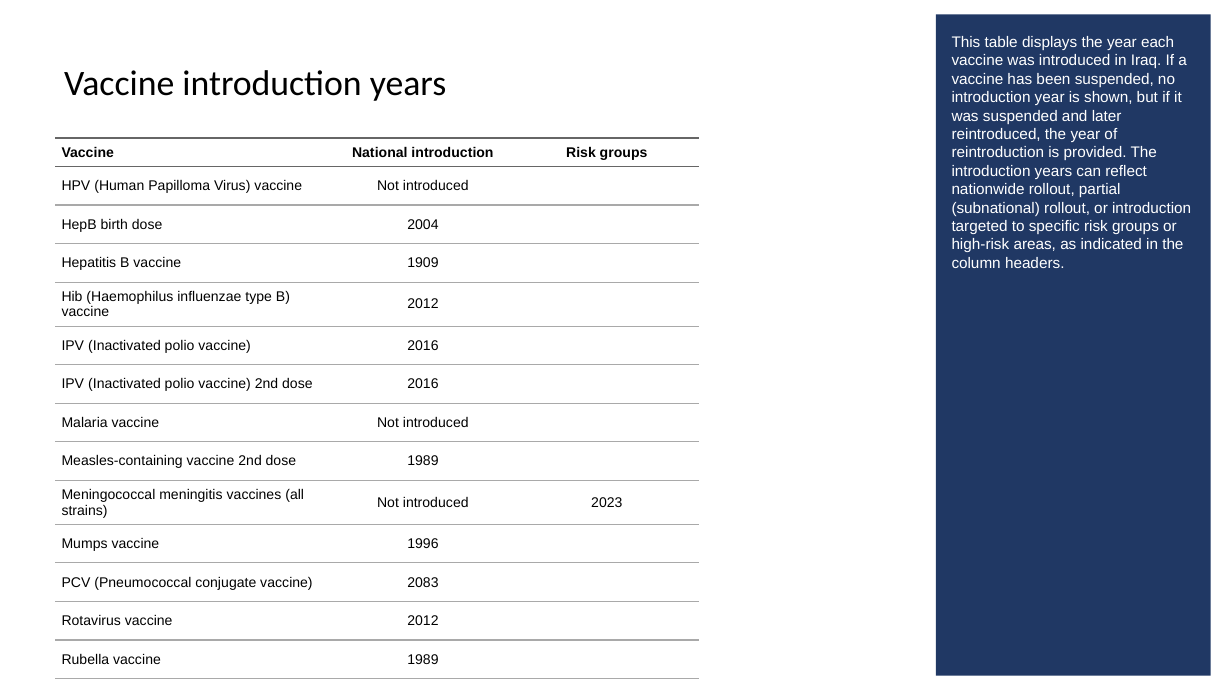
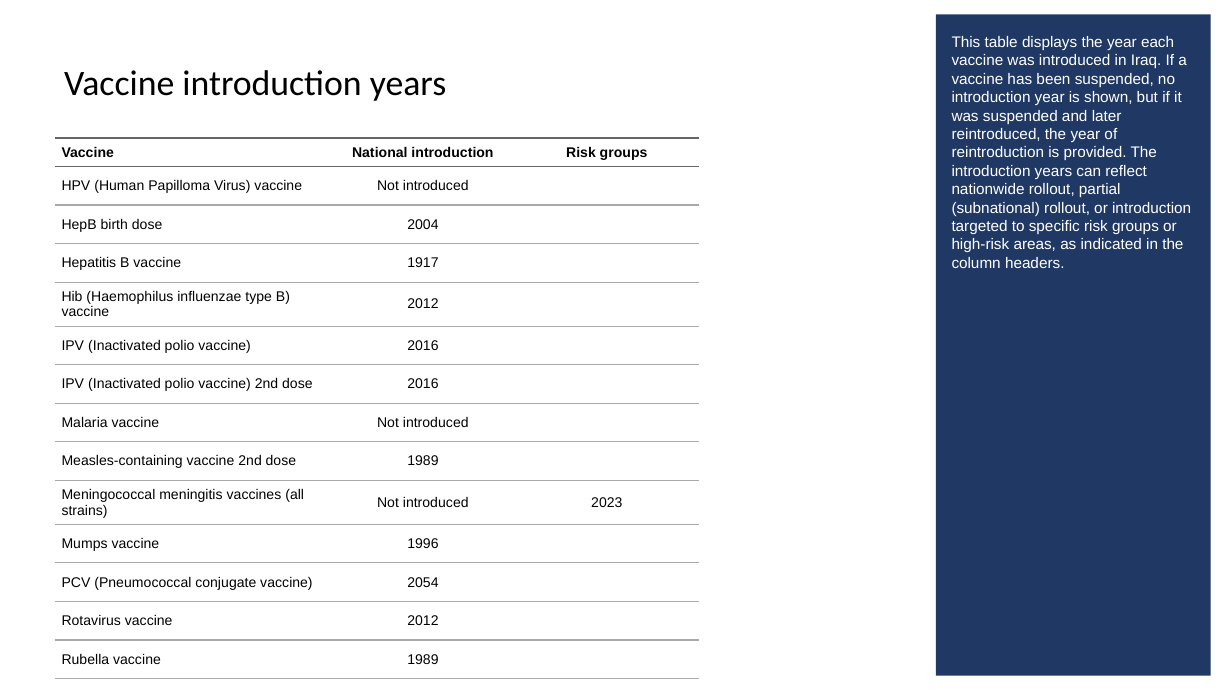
1909: 1909 -> 1917
2083: 2083 -> 2054
